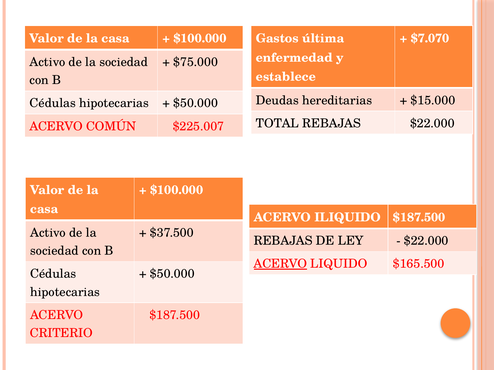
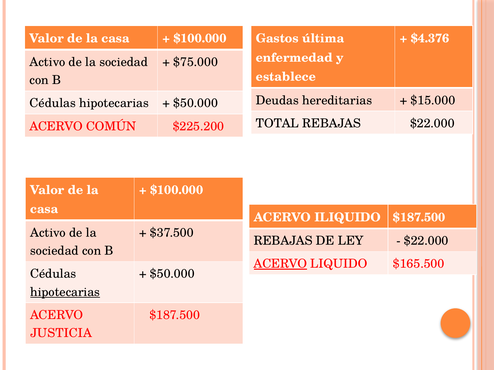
$7.070: $7.070 -> $4.376
$225.007: $225.007 -> $225.200
hipotecarias at (65, 292) underline: none -> present
CRITERIO: CRITERIO -> JUSTICIA
